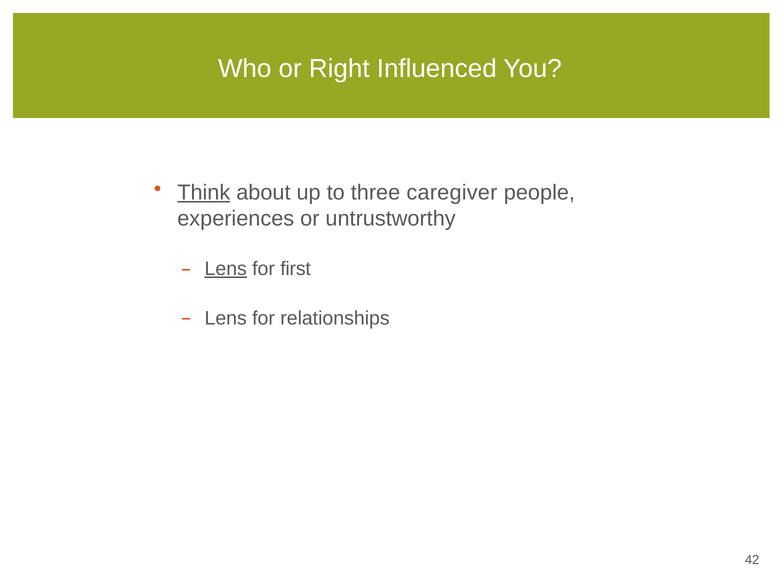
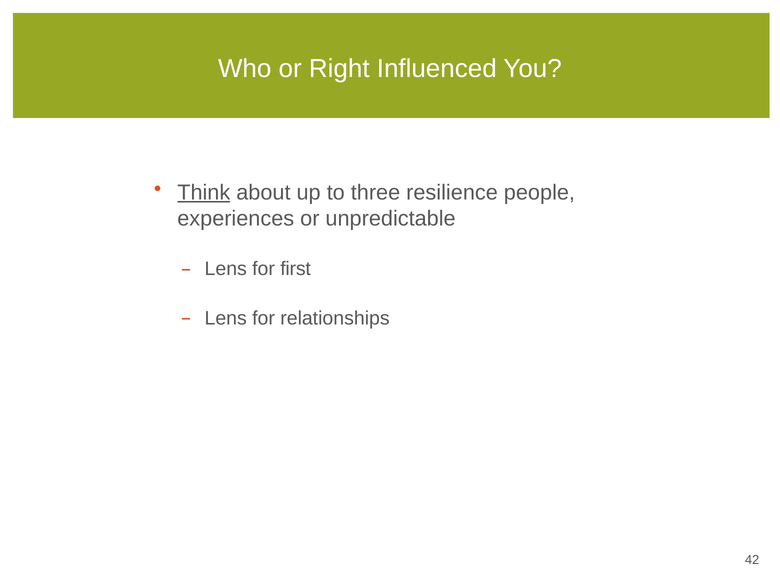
caregiver: caregiver -> resilience
untrustworthy: untrustworthy -> unpredictable
Lens at (226, 269) underline: present -> none
